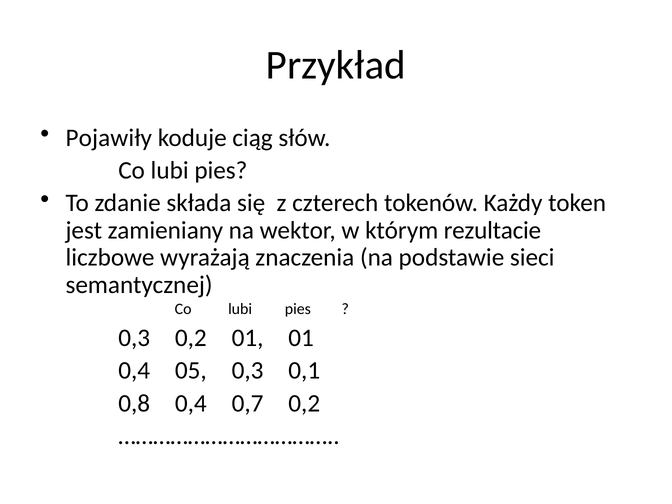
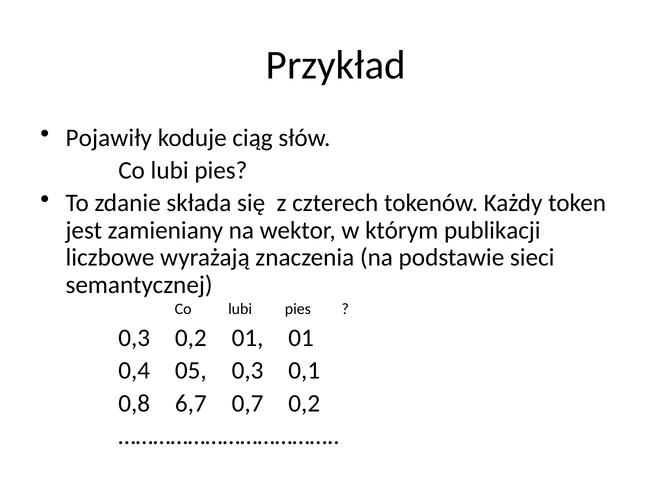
rezultacie: rezultacie -> publikacji
0,8 0,4: 0,4 -> 6,7
